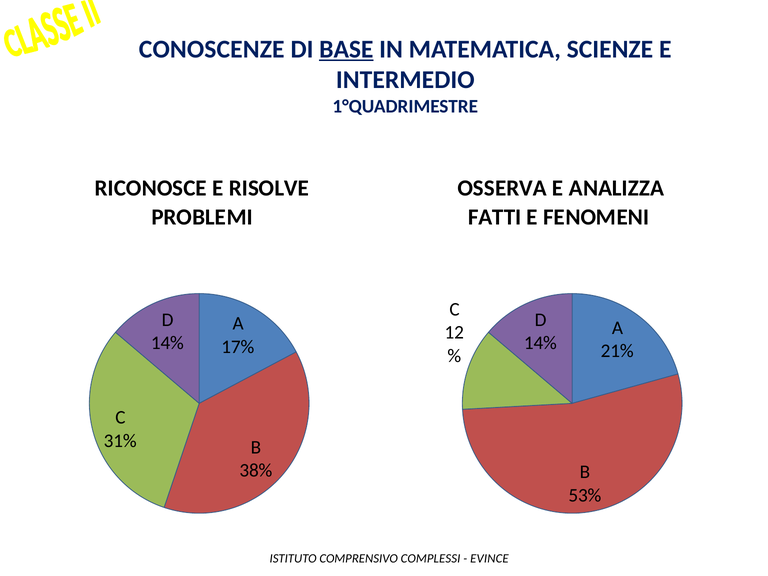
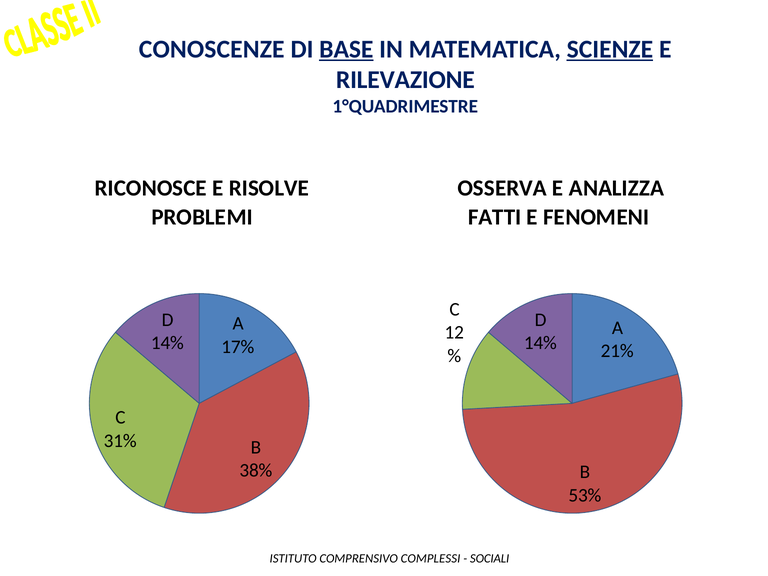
SCIENZE underline: none -> present
INTERMEDIO: INTERMEDIO -> RILEVAZIONE
EVINCE: EVINCE -> SOCIALI
